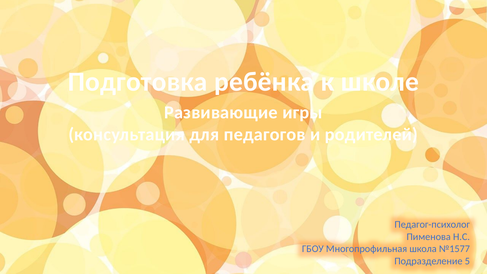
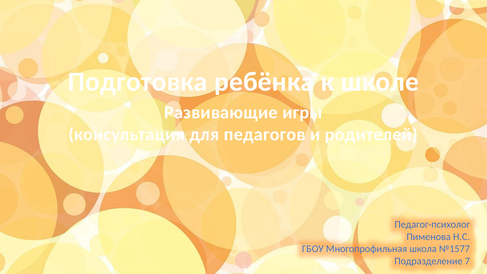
5: 5 -> 7
